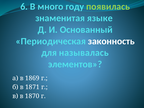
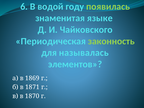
много: много -> водой
Основанный: Основанный -> Чайковского
законность colour: white -> light green
